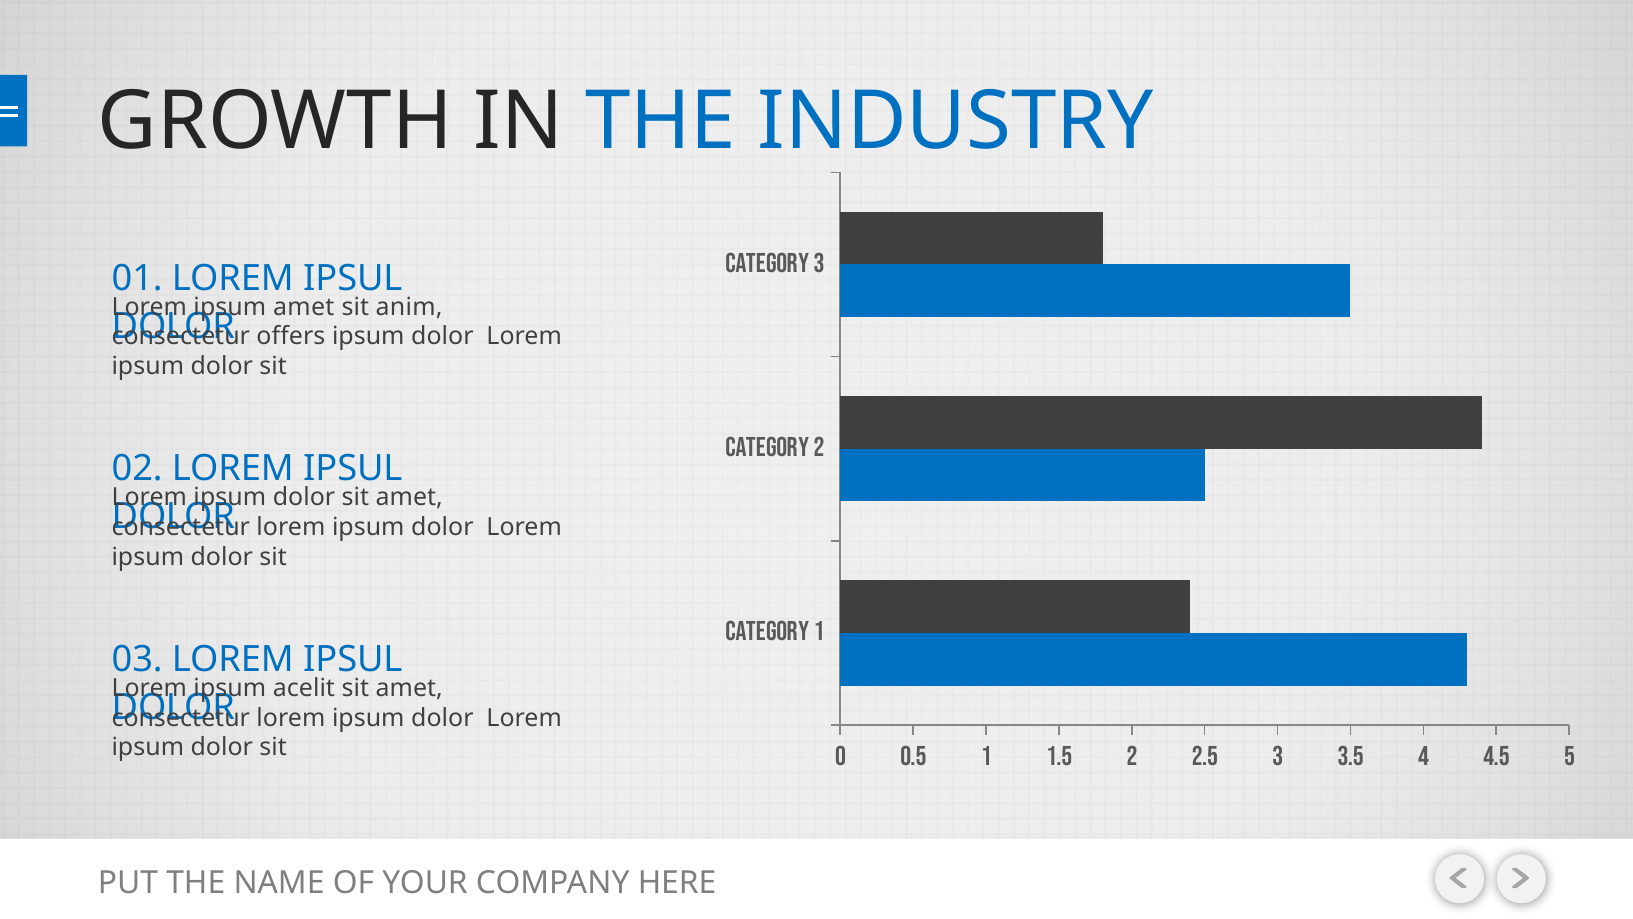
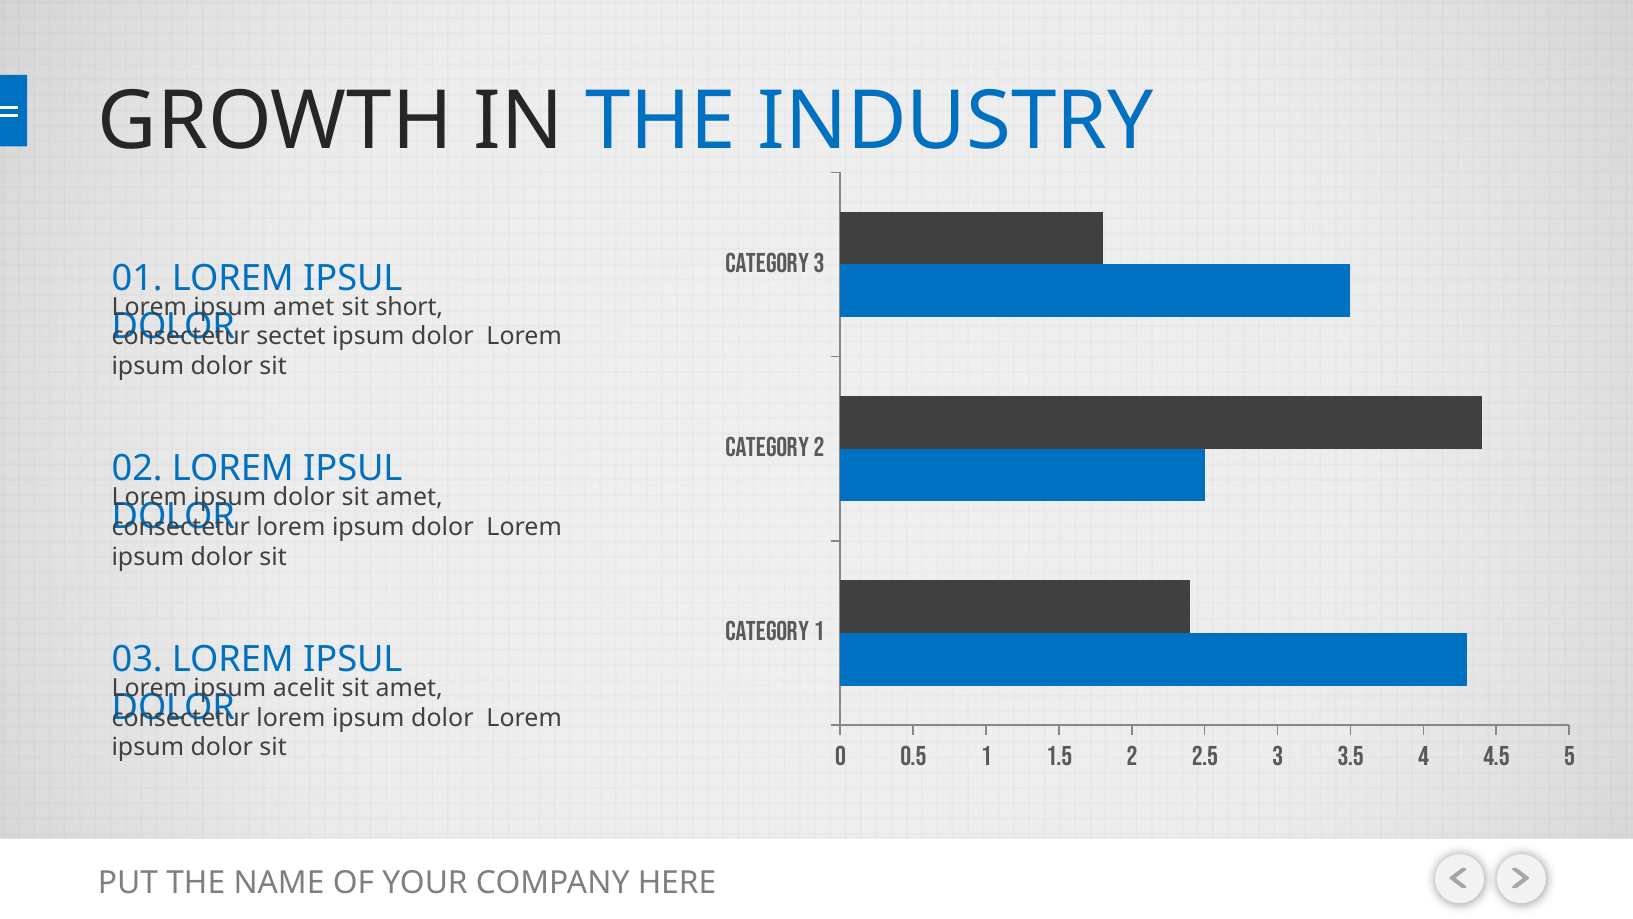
anim: anim -> short
offers: offers -> sectet
